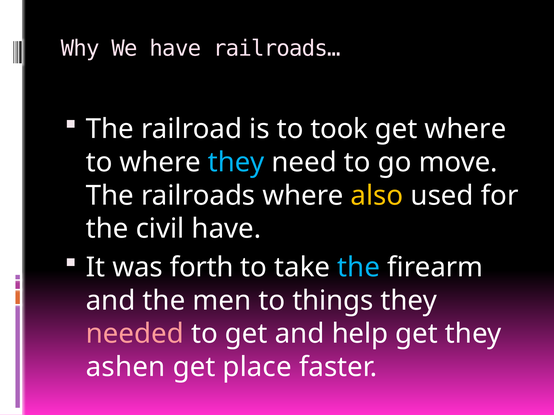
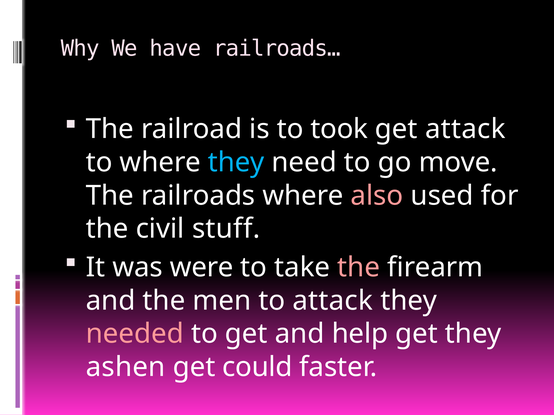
get where: where -> attack
also colour: yellow -> pink
civil have: have -> stuff
forth: forth -> were
the at (359, 268) colour: light blue -> pink
to things: things -> attack
place: place -> could
